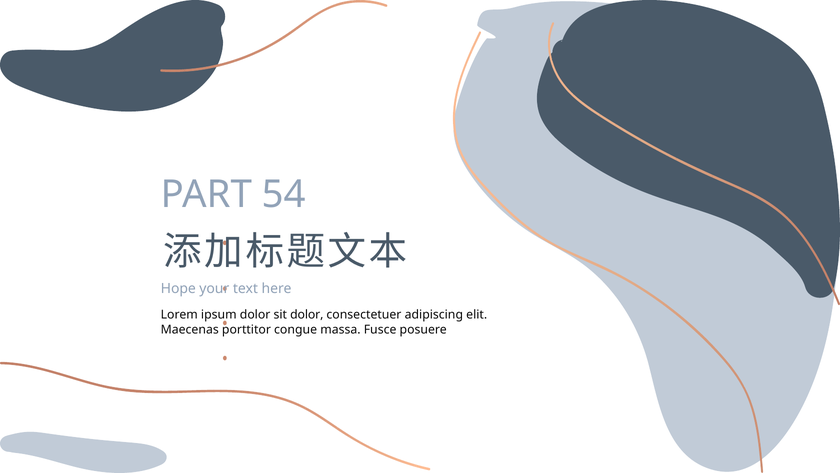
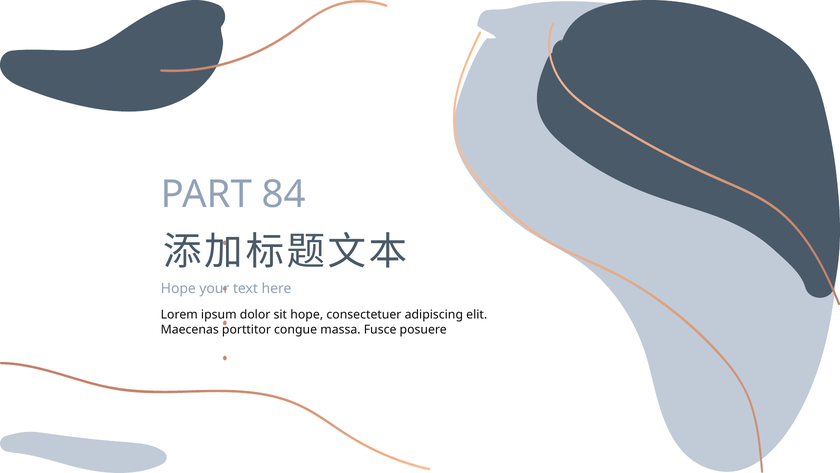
54: 54 -> 84
sit dolor: dolor -> hope
